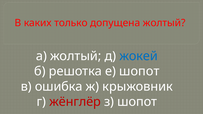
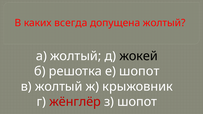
только: только -> всегда
жокей colour: blue -> black
в ошибка: ошибка -> жолтый
